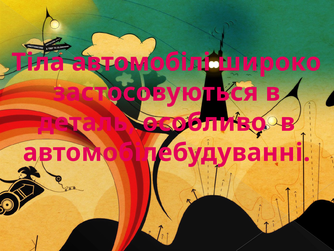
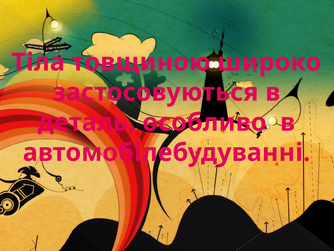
автомобілі: автомобілі -> товщиною
